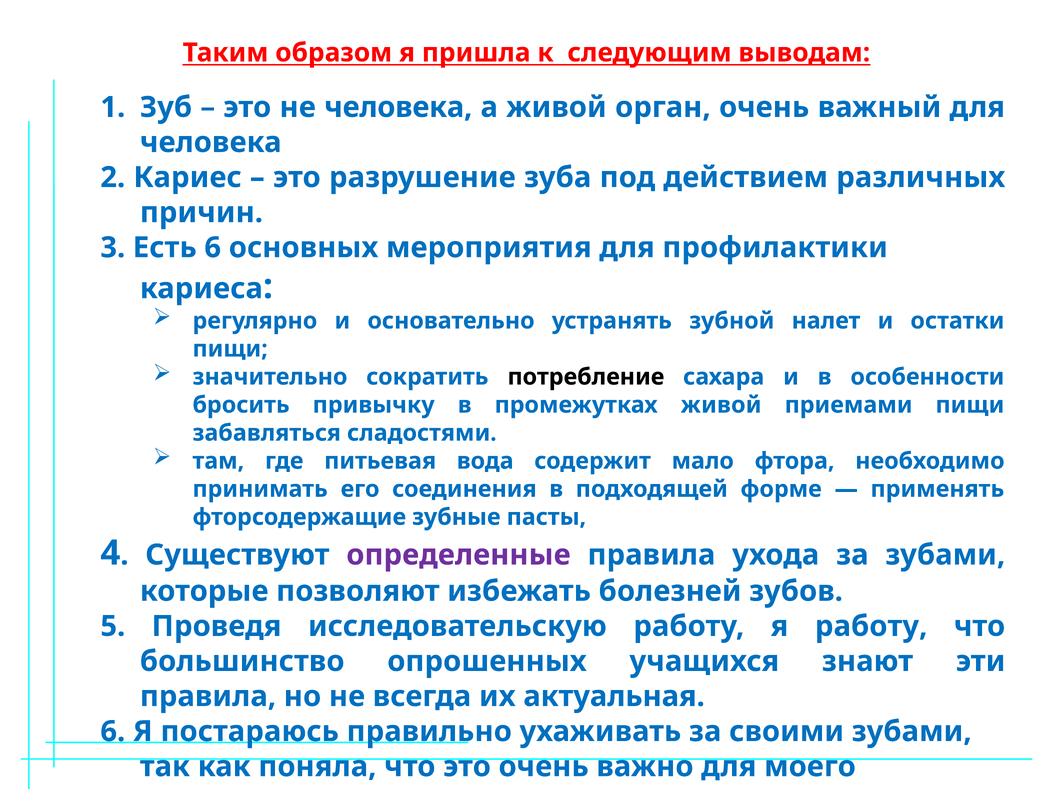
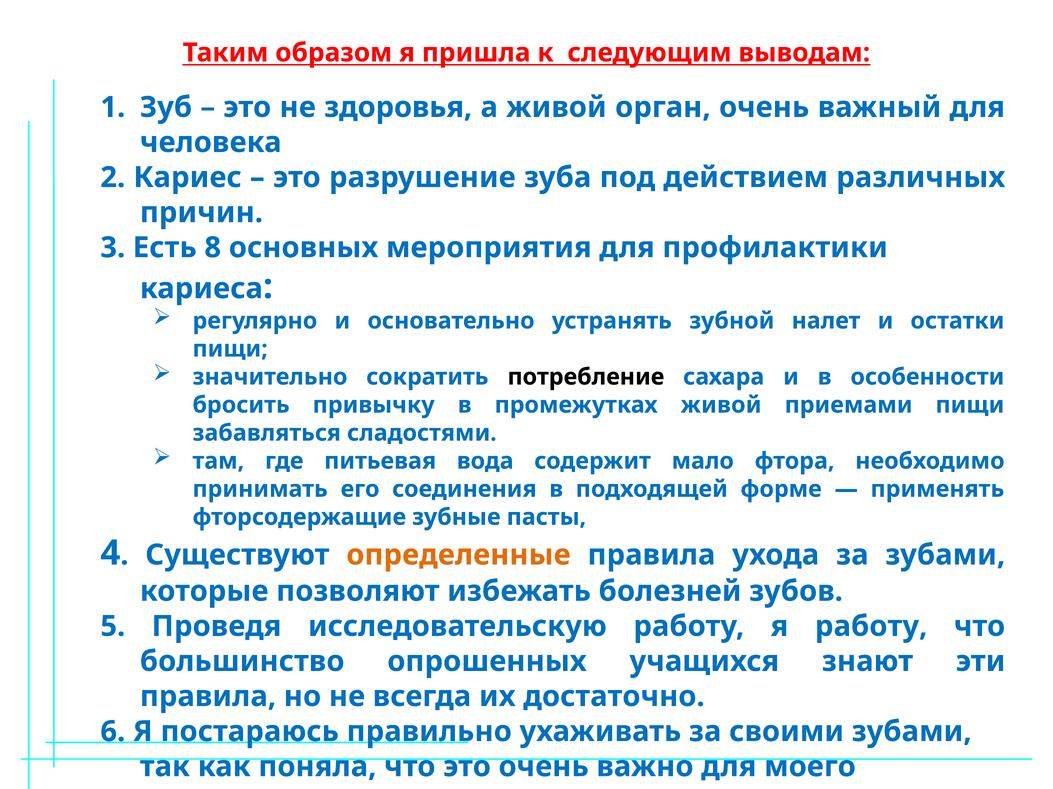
не человека: человека -> здоровья
Есть 6: 6 -> 8
определенные colour: purple -> orange
актуальная: актуальная -> достаточно
